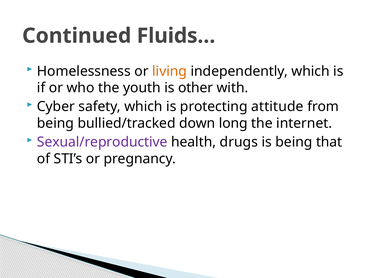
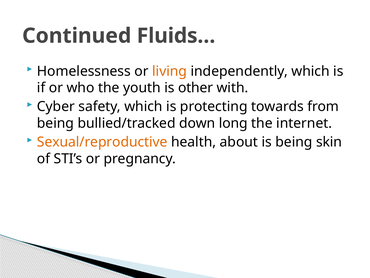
attitude: attitude -> towards
Sexual/reproductive colour: purple -> orange
drugs: drugs -> about
that: that -> skin
